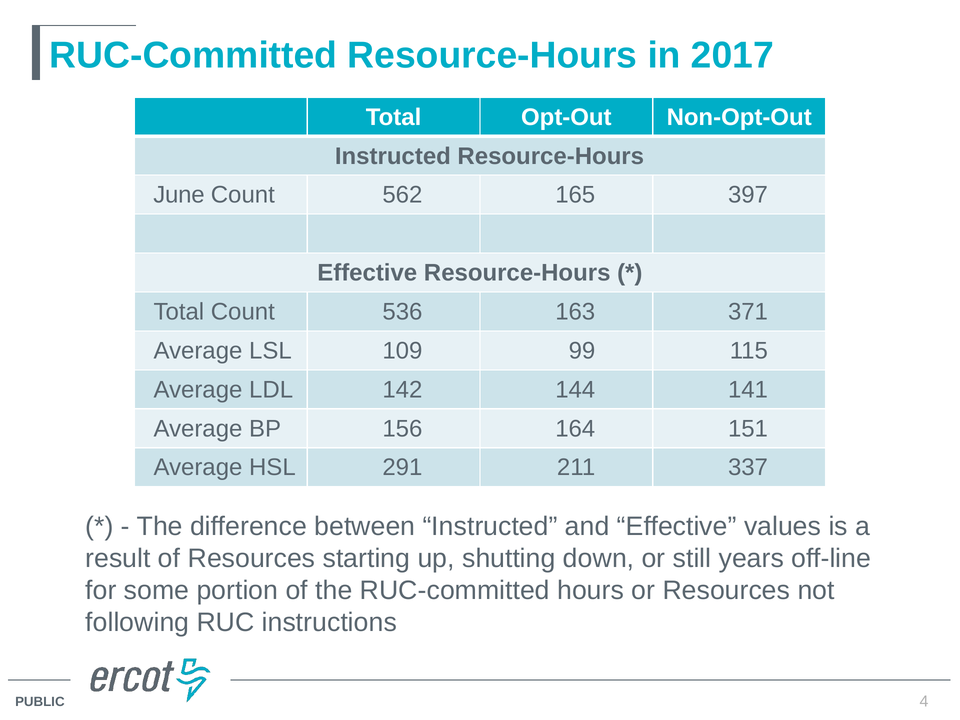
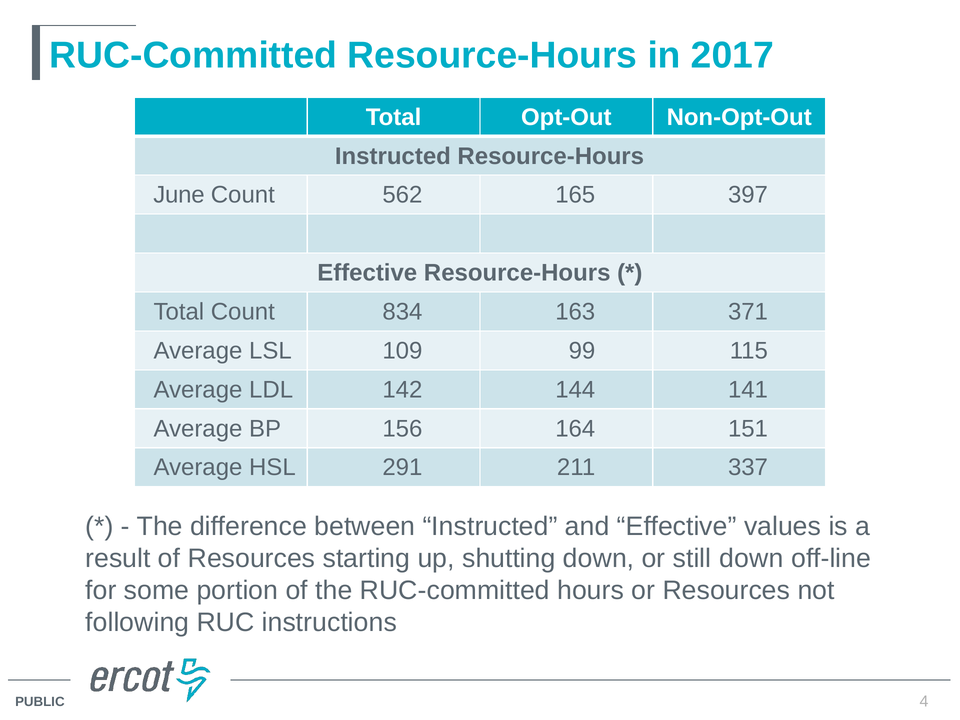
536: 536 -> 834
still years: years -> down
